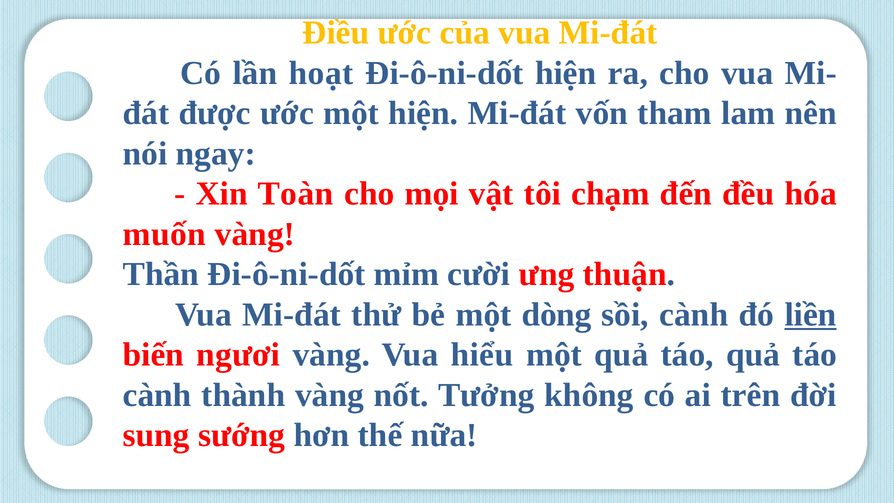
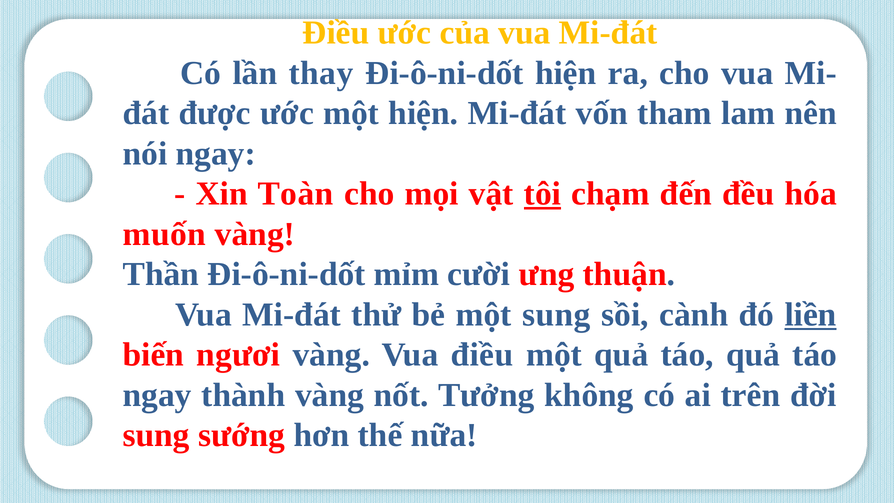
hoạt: hoạt -> thay
tôi underline: none -> present
một dòng: dòng -> sung
Vua hiểu: hiểu -> điều
cành at (157, 395): cành -> ngay
